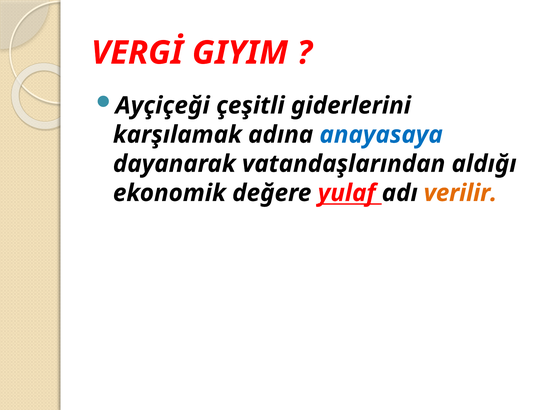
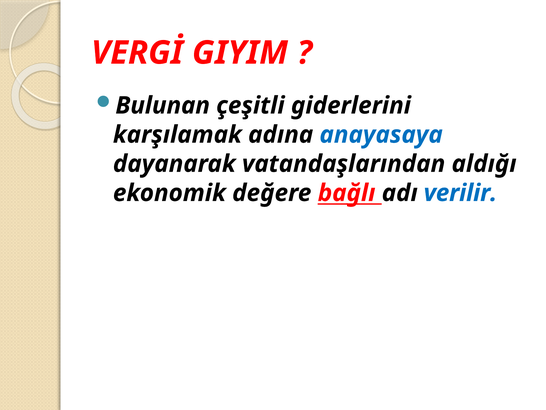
Ayçiçeği: Ayçiçeği -> Bulunan
yulaf: yulaf -> bağlı
verilir colour: orange -> blue
